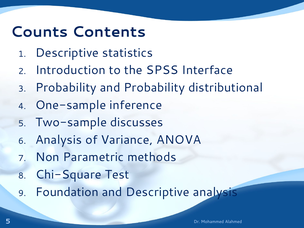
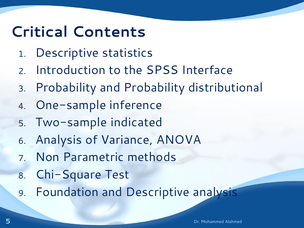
Counts: Counts -> Critical
discusses: discusses -> indicated
